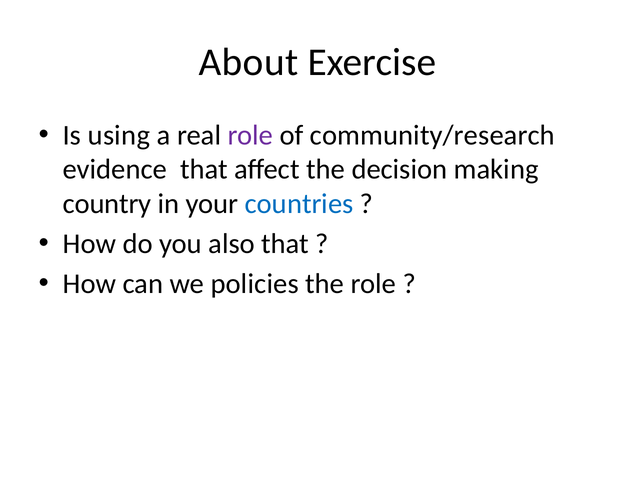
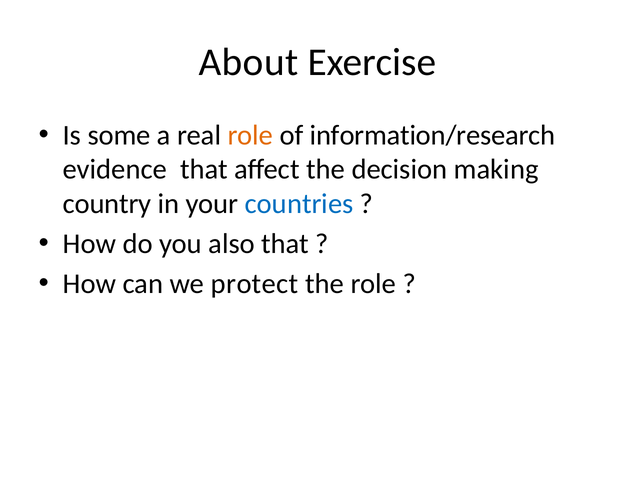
using: using -> some
role at (250, 135) colour: purple -> orange
community/research: community/research -> information/research
policies: policies -> protect
